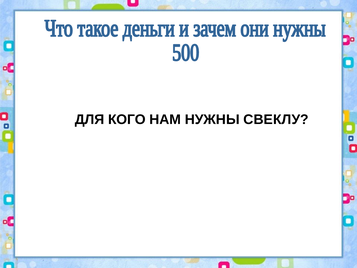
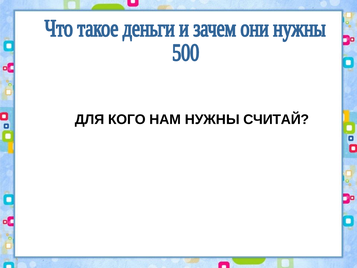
СВЕКЛУ: СВЕКЛУ -> СЧИТАЙ
